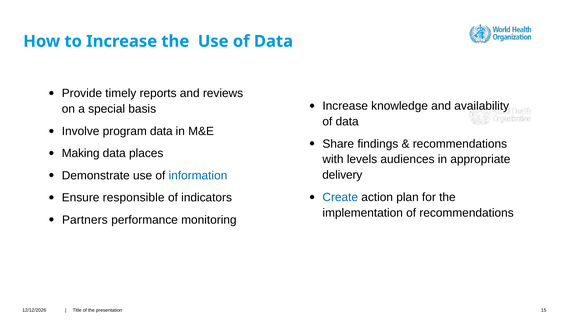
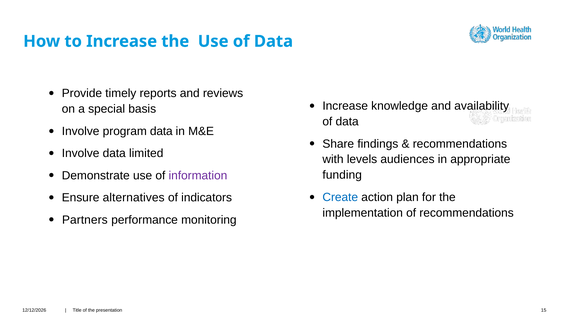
Making at (81, 153): Making -> Involve
places: places -> limited
delivery: delivery -> funding
information colour: blue -> purple
responsible: responsible -> alternatives
